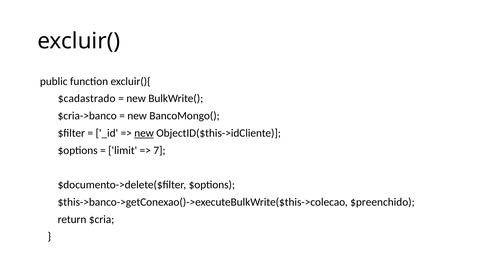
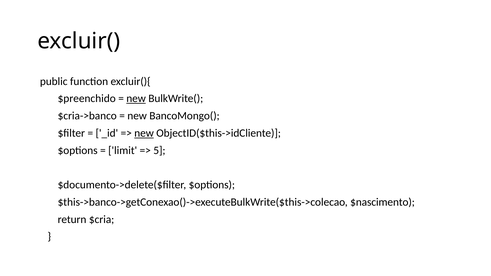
$cadastrado: $cadastrado -> $preenchido
new at (136, 99) underline: none -> present
7: 7 -> 5
$preenchido: $preenchido -> $nascimento
